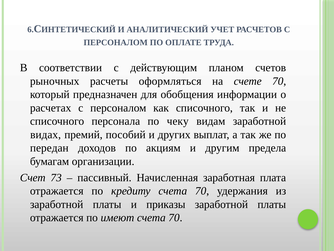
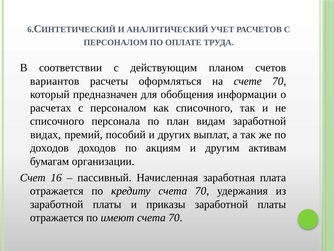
рыночных: рыночных -> вариантов
чеку: чеку -> план
передан at (49, 148): передан -> доходов
предела: предела -> активам
73: 73 -> 16
